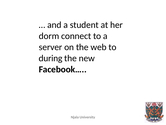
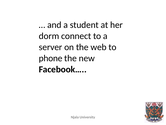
during: during -> phone
